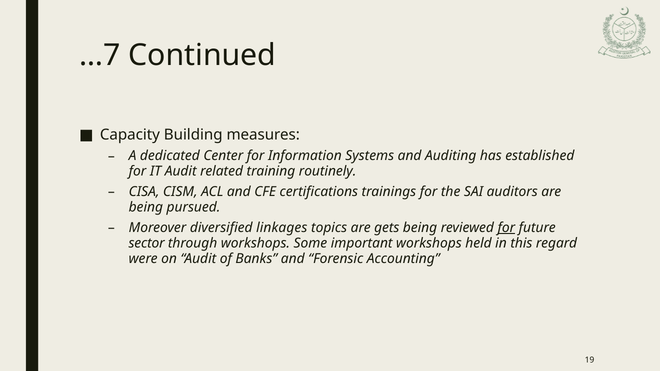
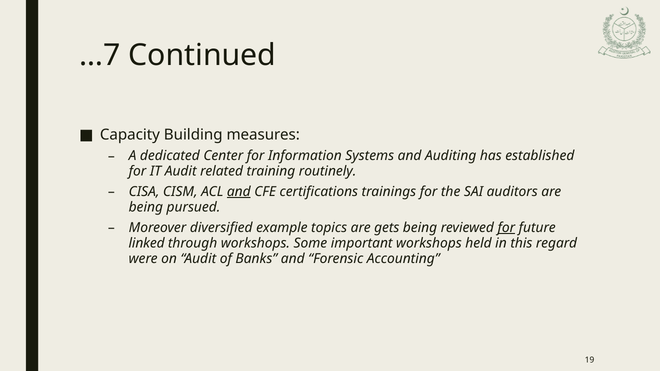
and at (239, 192) underline: none -> present
linkages: linkages -> example
sector: sector -> linked
